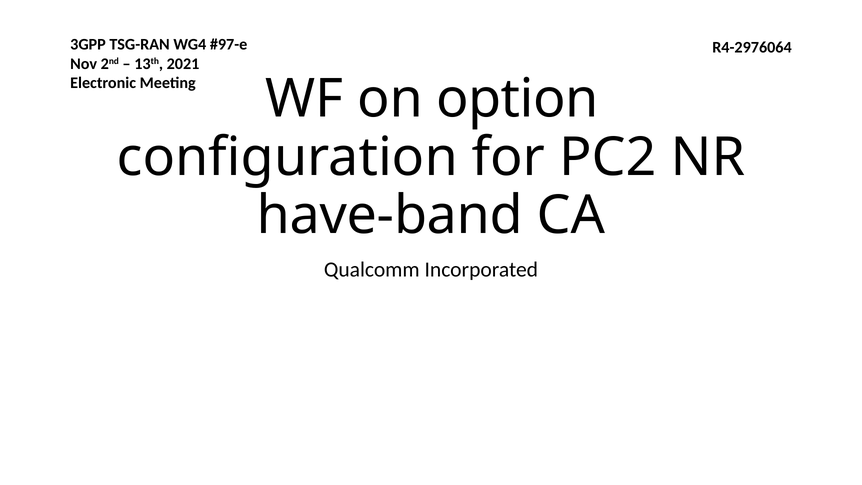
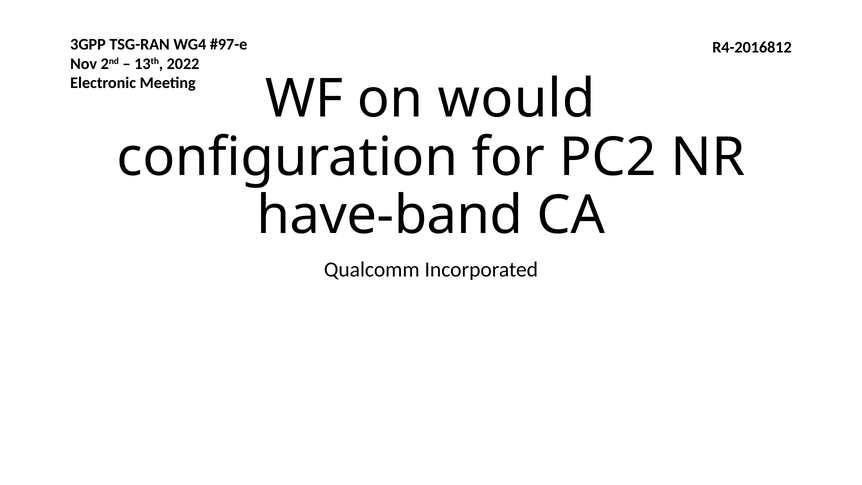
R4-2976064: R4-2976064 -> R4-2016812
2021: 2021 -> 2022
option: option -> would
